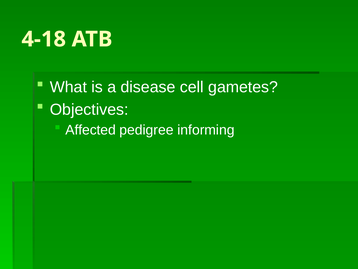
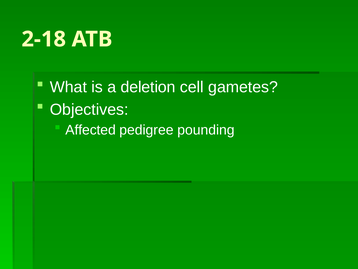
4-18: 4-18 -> 2-18
disease: disease -> deletion
informing: informing -> pounding
